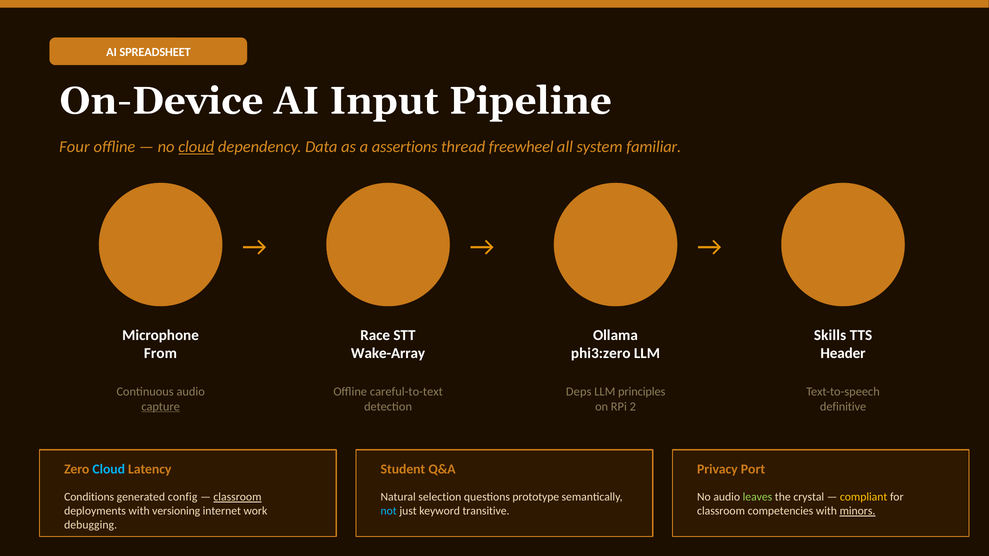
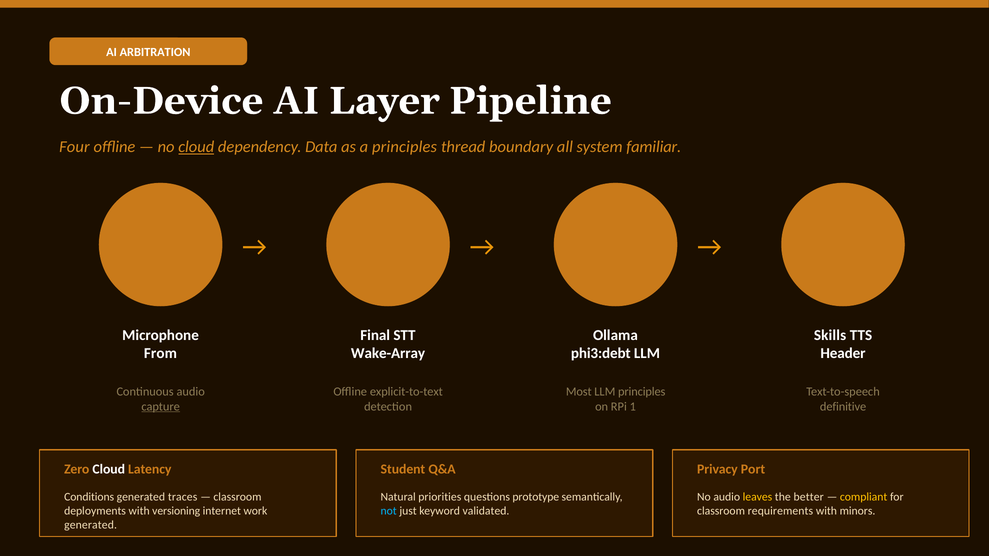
SPREADSHEET: SPREADSHEET -> ARBITRATION
Input: Input -> Layer
a assertions: assertions -> principles
freewheel: freewheel -> boundary
Race: Race -> Final
phi3:zero: phi3:zero -> phi3:debt
careful-to-text: careful-to-text -> explicit-to-text
Deps: Deps -> Most
2: 2 -> 1
Cloud at (109, 470) colour: light blue -> white
config: config -> traces
classroom at (237, 497) underline: present -> none
selection: selection -> priorities
leaves colour: light green -> yellow
crystal: crystal -> better
transitive: transitive -> validated
competencies: competencies -> requirements
minors underline: present -> none
debugging at (91, 525): debugging -> generated
